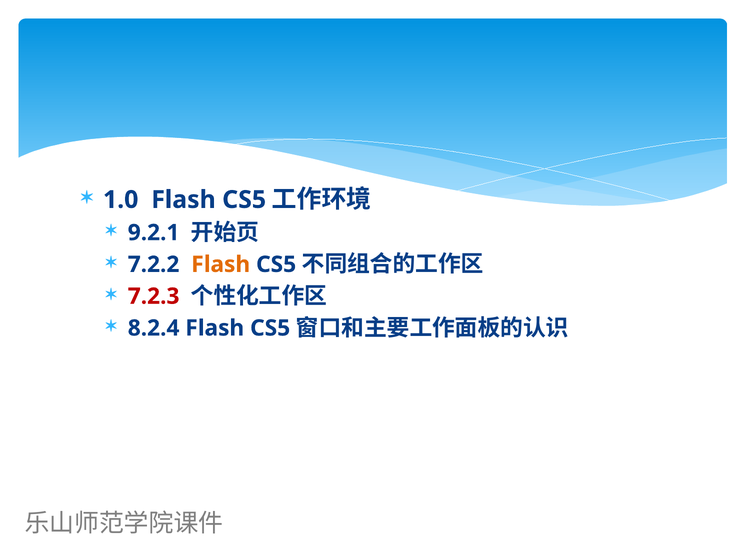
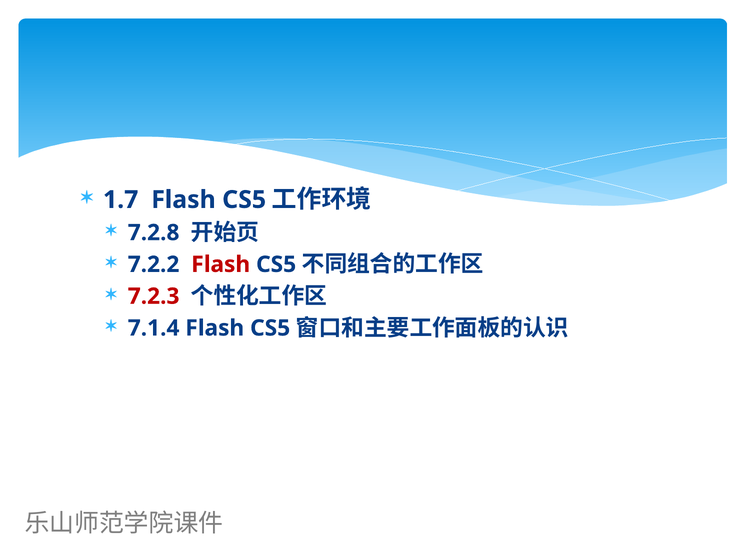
1.0: 1.0 -> 1.7
9.2.1: 9.2.1 -> 7.2.8
Flash at (221, 265) colour: orange -> red
8.2.4: 8.2.4 -> 7.1.4
